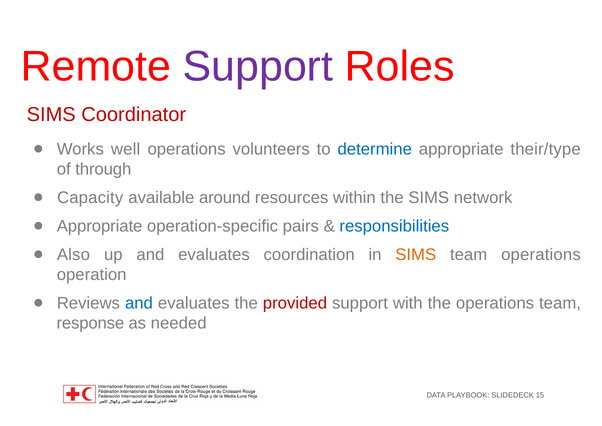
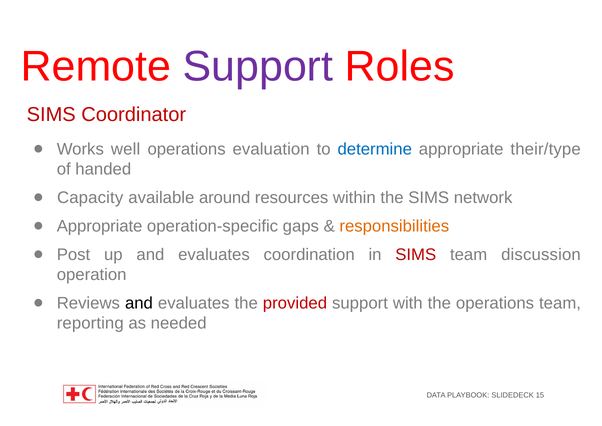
volunteers: volunteers -> evaluation
through: through -> handed
pairs: pairs -> gaps
responsibilities colour: blue -> orange
Also: Also -> Post
SIMS at (416, 254) colour: orange -> red
team operations: operations -> discussion
and at (139, 303) colour: blue -> black
response: response -> reporting
